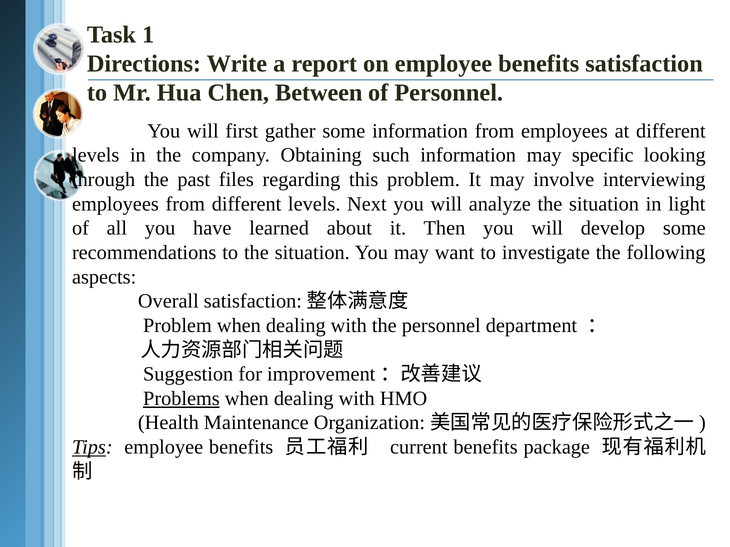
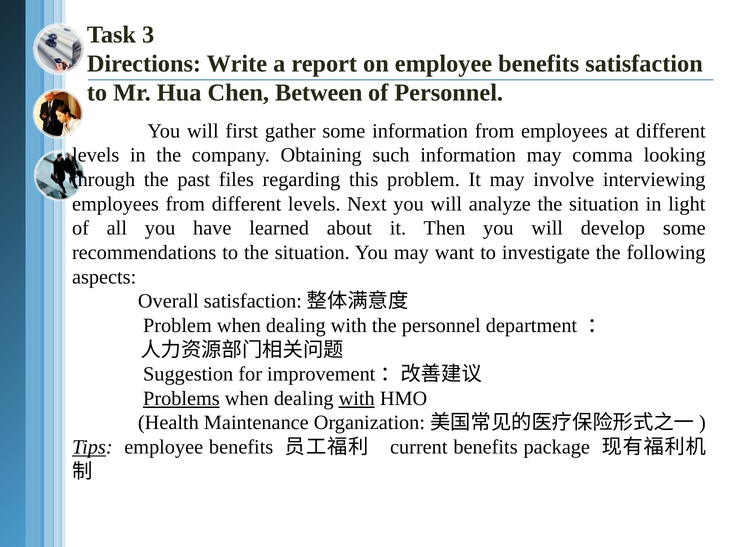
1: 1 -> 3
specific: specific -> comma
with at (357, 399) underline: none -> present
